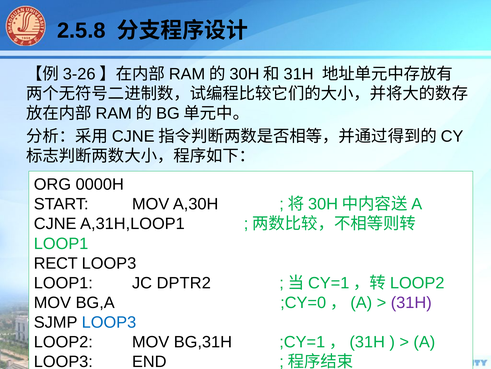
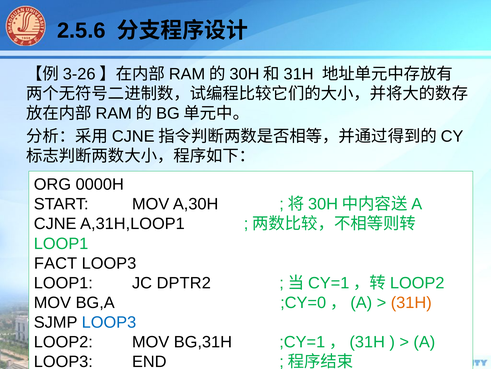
2.5.8: 2.5.8 -> 2.5.6
RECT: RECT -> FACT
31H colour: purple -> orange
